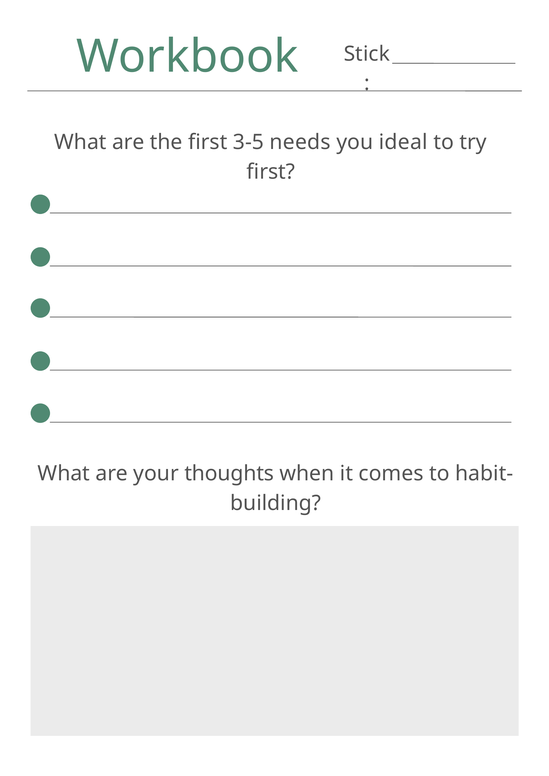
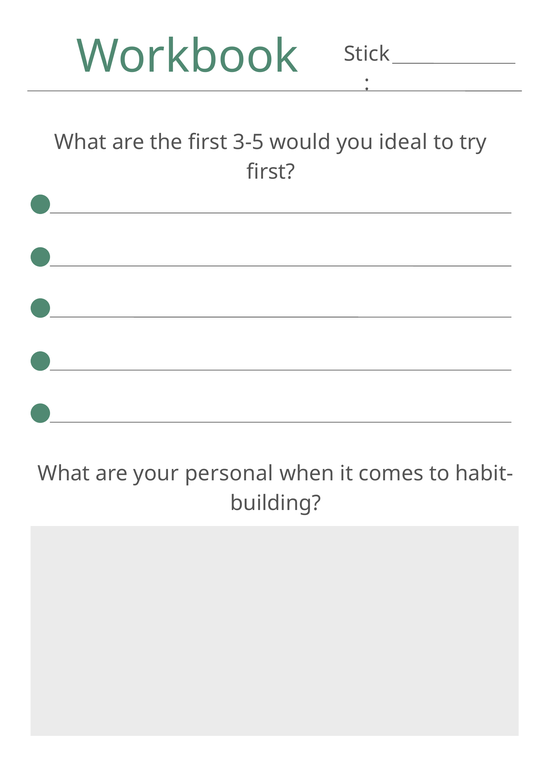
needs: needs -> would
thoughts: thoughts -> personal
